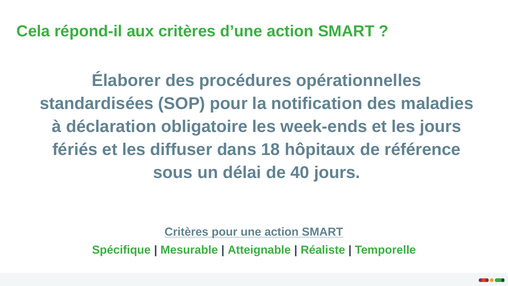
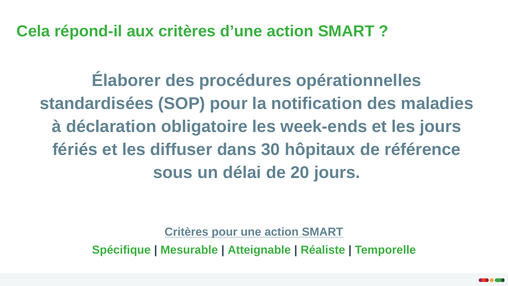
18: 18 -> 30
40: 40 -> 20
